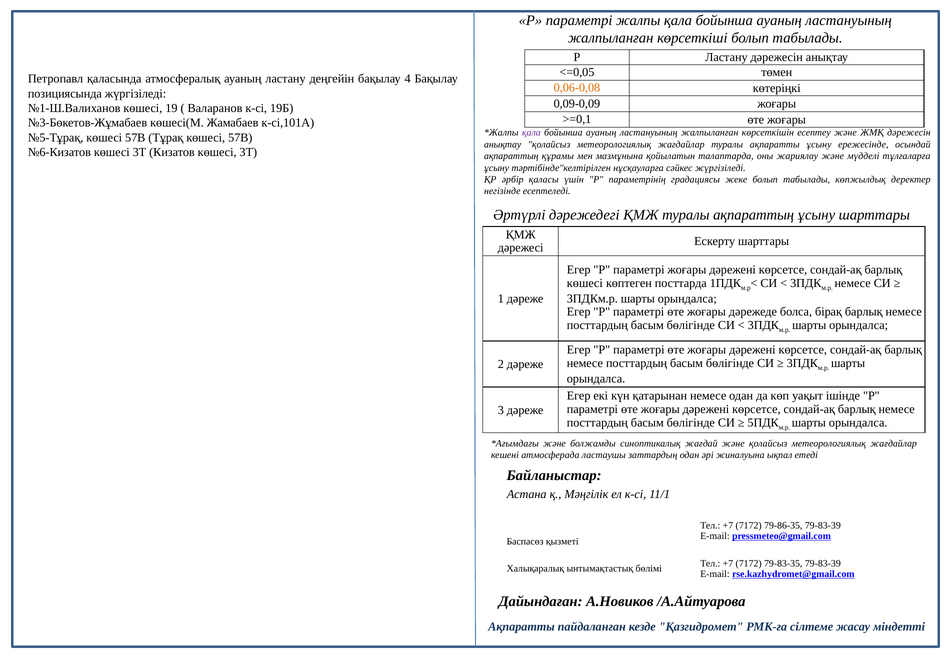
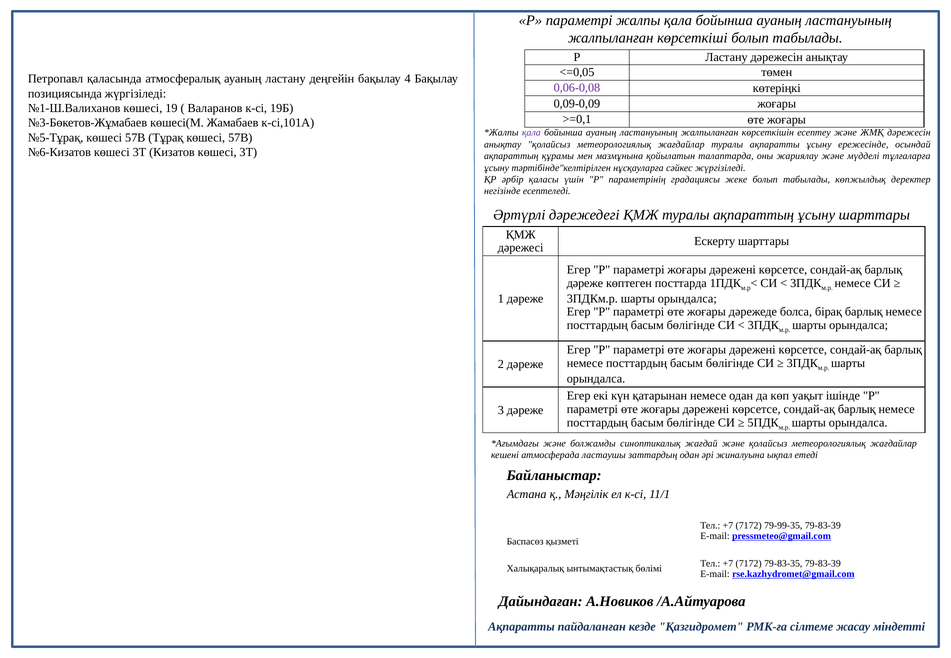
0,06-0,08 colour: orange -> purple
көшесі at (585, 283): көшесі -> дәреже
79-86-35: 79-86-35 -> 79-99-35
